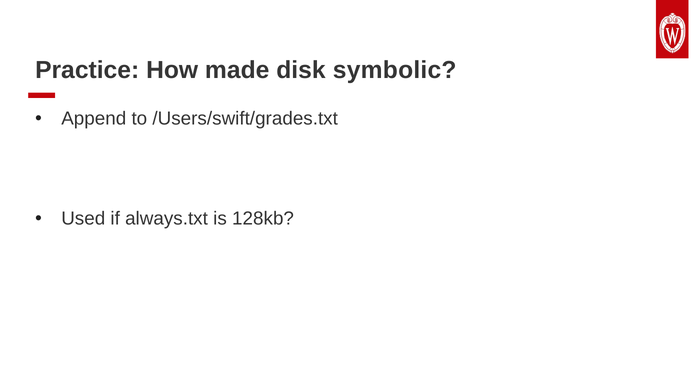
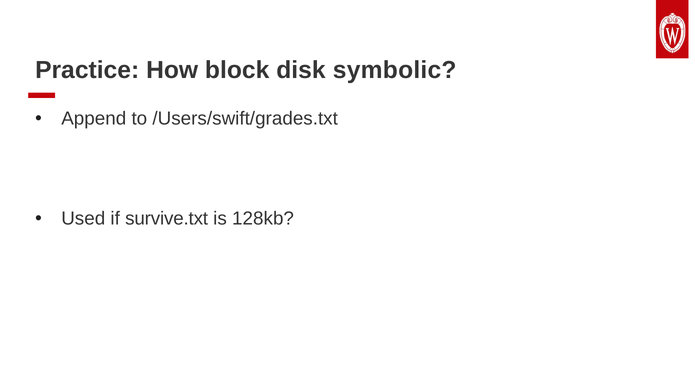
made: made -> block
always.txt: always.txt -> survive.txt
